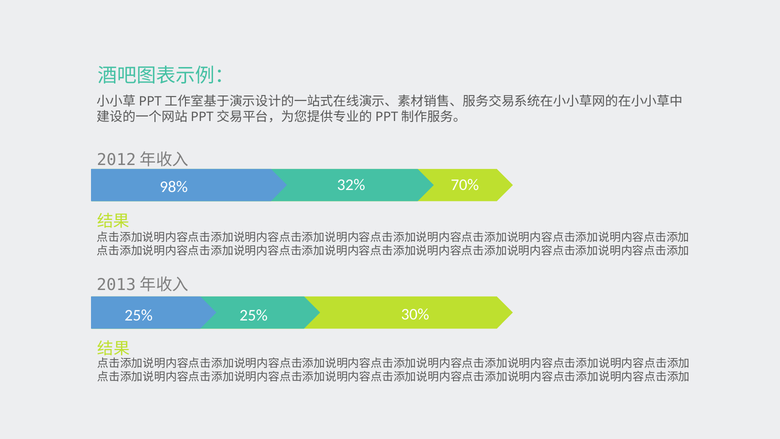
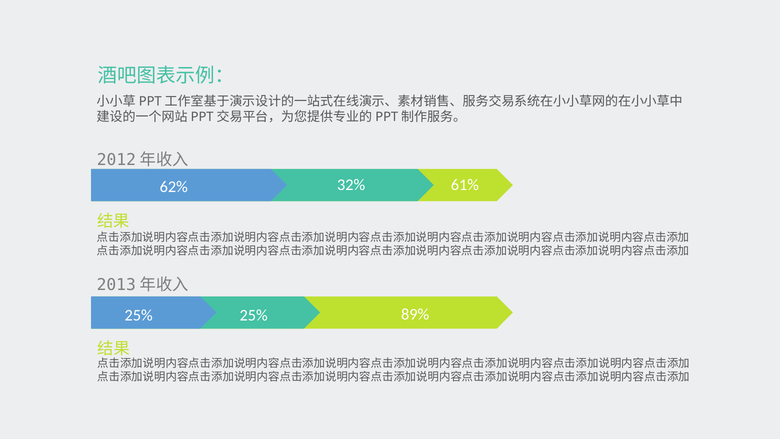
70%: 70% -> 61%
98%: 98% -> 62%
30%: 30% -> 89%
